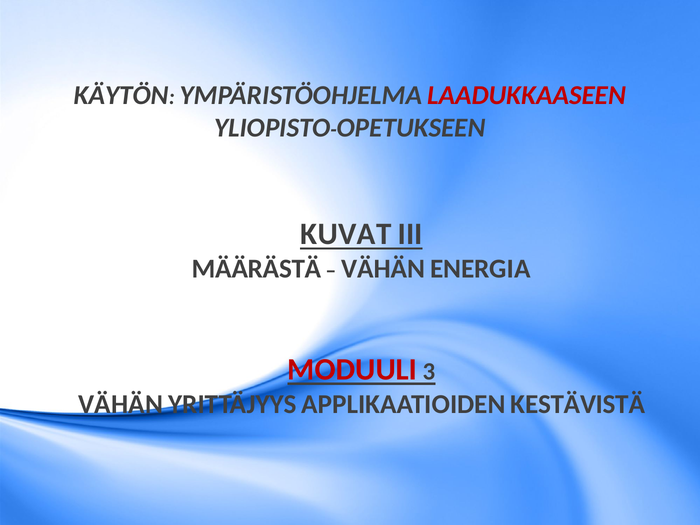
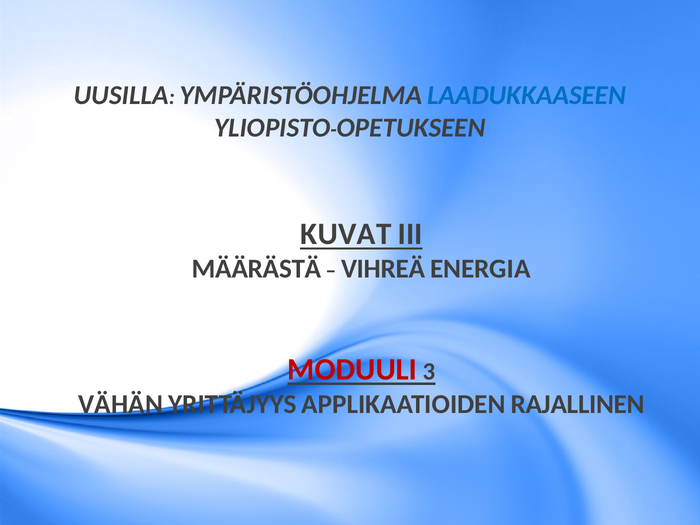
KÄYTÖN: KÄYTÖN -> UUSILLA
LAADUKKAASEEN colour: red -> blue
VÄHÄN at (383, 269): VÄHÄN -> VIHREÄ
KESTÄVISTÄ: KESTÄVISTÄ -> RAJALLINEN
